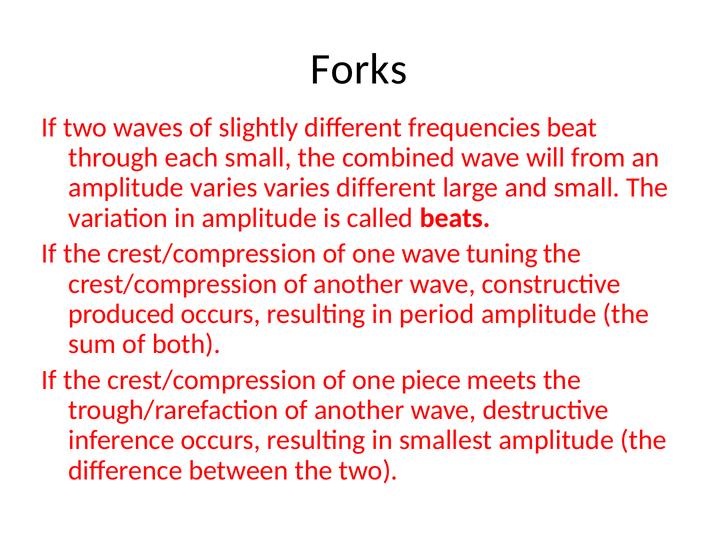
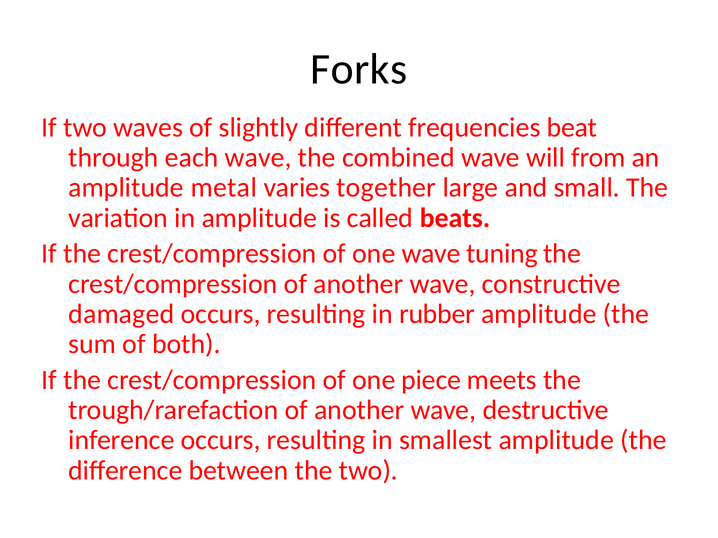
each small: small -> wave
amplitude varies: varies -> metal
varies different: different -> together
produced: produced -> damaged
period: period -> rubber
